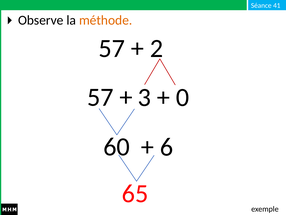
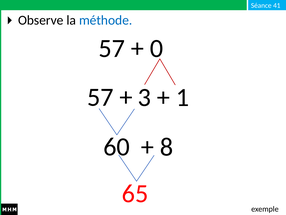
méthode colour: orange -> blue
2: 2 -> 0
0: 0 -> 1
6: 6 -> 8
